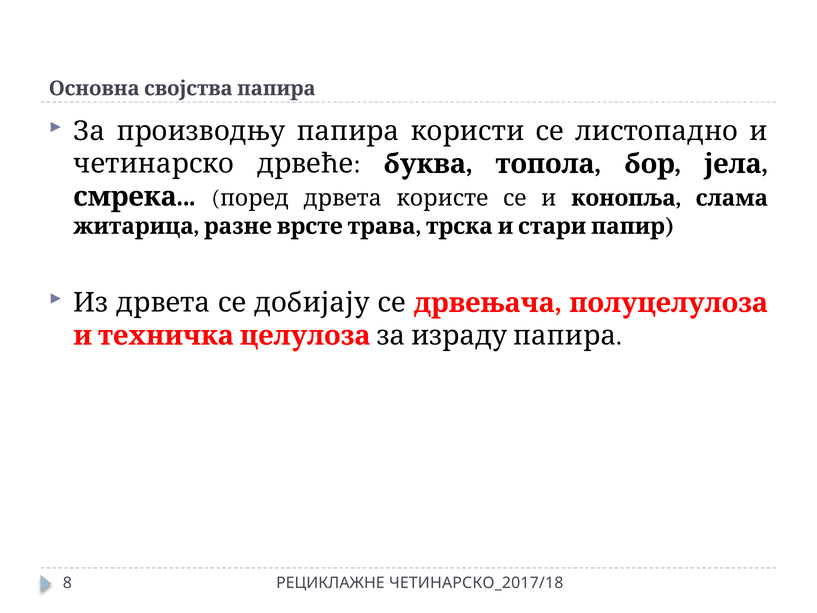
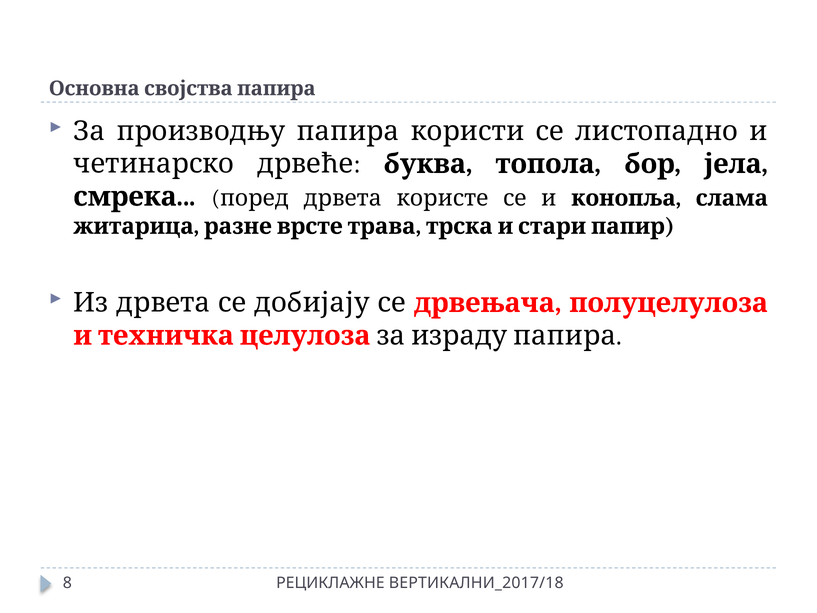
ЧЕТИНАРСКО_2017/18: ЧЕТИНАРСКО_2017/18 -> ВЕРТИКАЛНИ_2017/18
